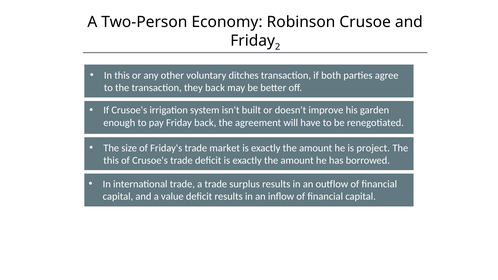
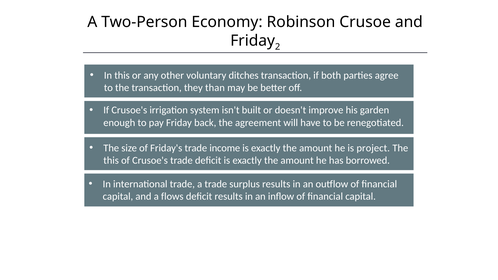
they back: back -> than
market: market -> income
value: value -> flows
